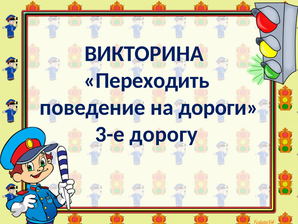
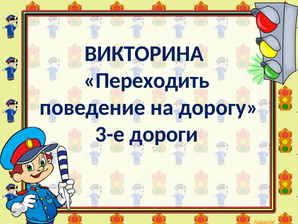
дороги: дороги -> дорогу
дорогу: дорогу -> дороги
